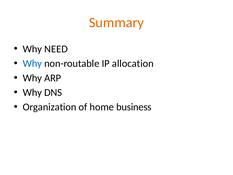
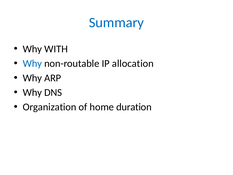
Summary colour: orange -> blue
NEED: NEED -> WITH
business: business -> duration
